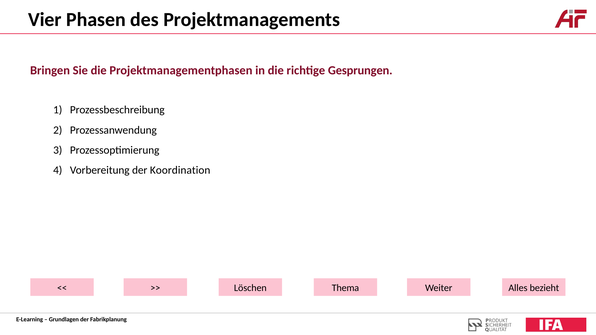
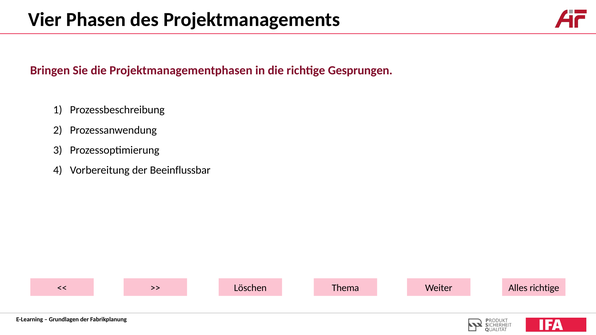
Koordination: Koordination -> Beeinflussbar
Alles bezieht: bezieht -> richtige
